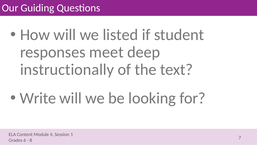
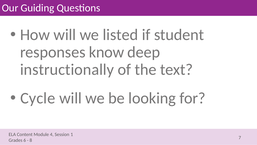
meet: meet -> know
Write: Write -> Cycle
